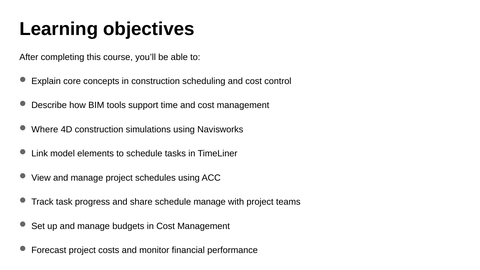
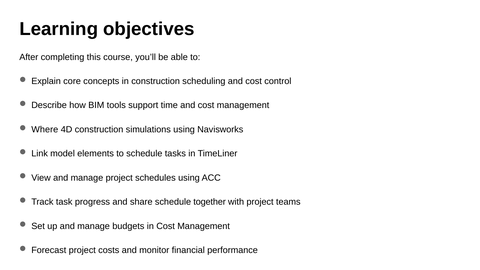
schedule manage: manage -> together
